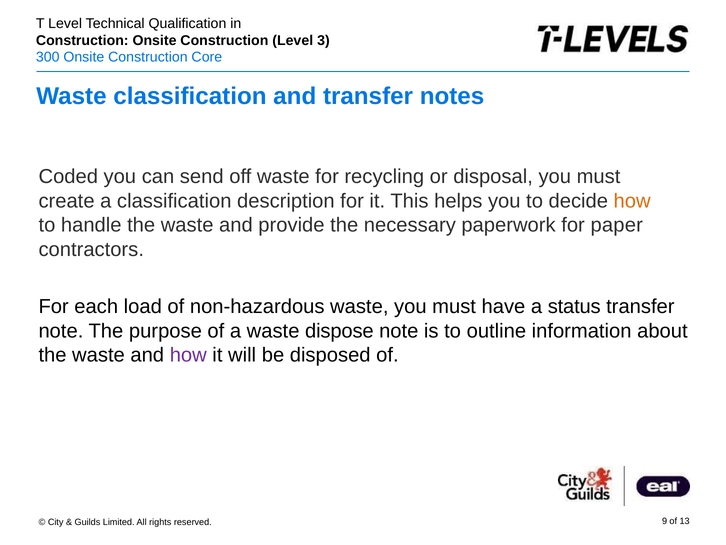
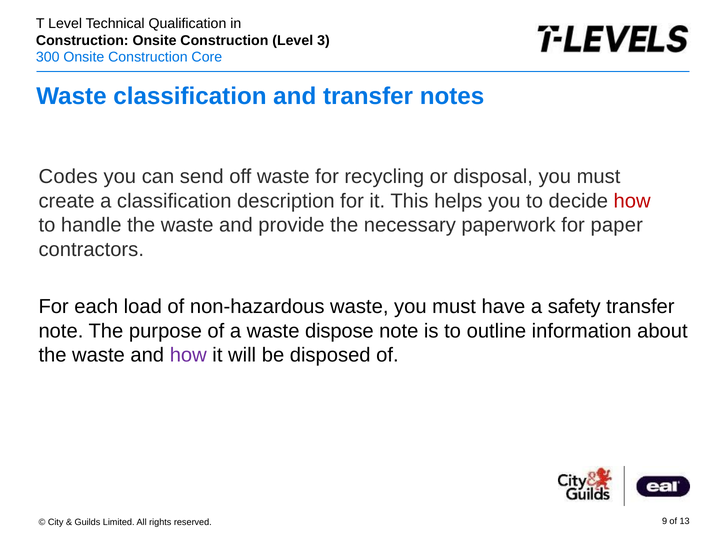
Coded: Coded -> Codes
how at (632, 201) colour: orange -> red
status: status -> safety
